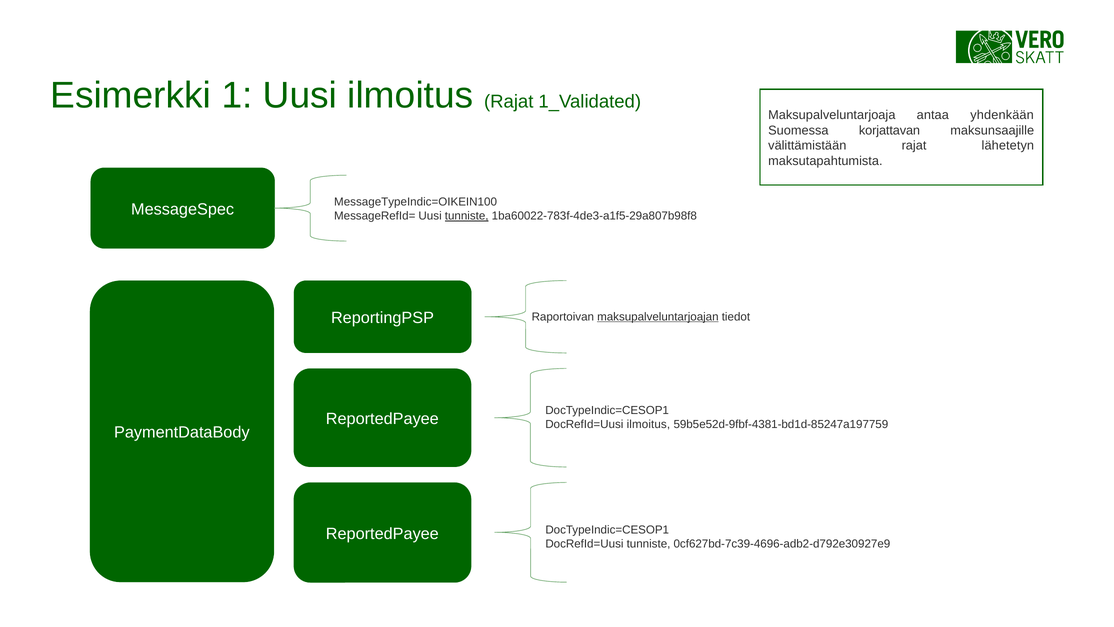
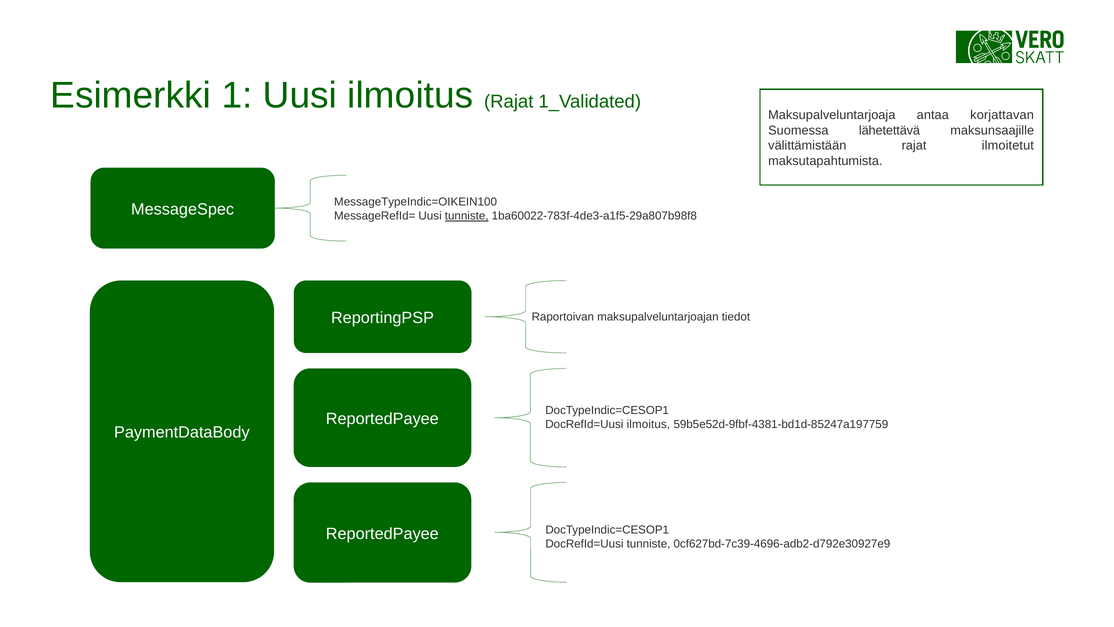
yhdenkään: yhdenkään -> korjattavan
korjattavan: korjattavan -> lähetettävä
lähetetyn: lähetetyn -> ilmoitetut
maksupalveluntarjoajan underline: present -> none
